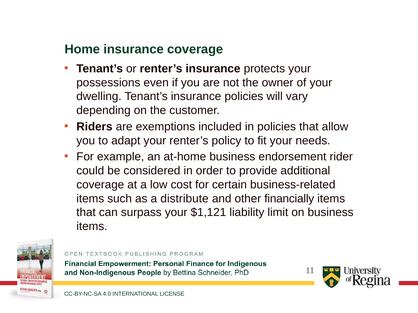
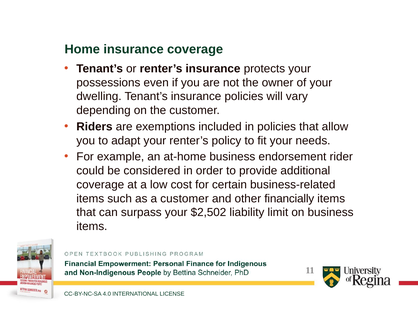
a distribute: distribute -> customer
$1,121: $1,121 -> $2,502
